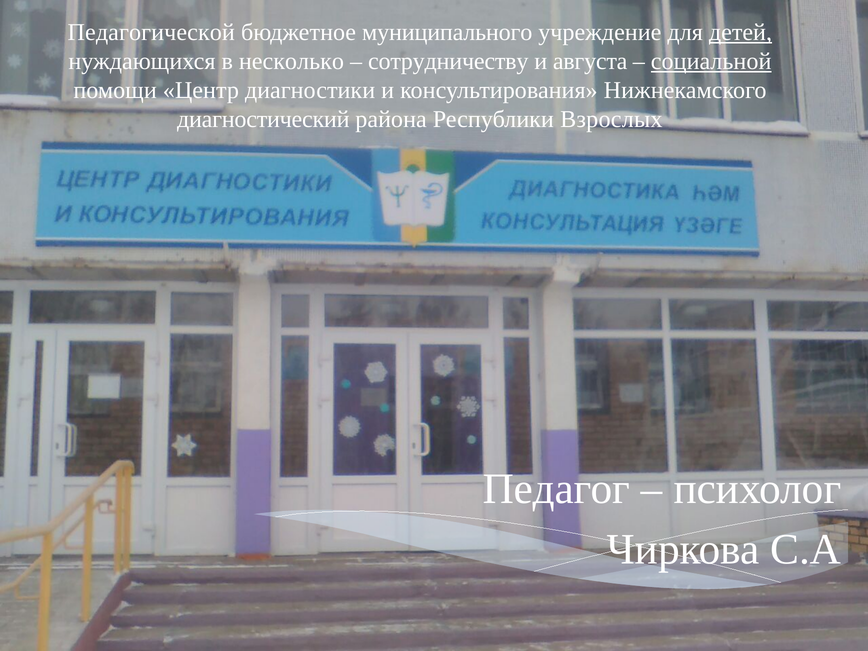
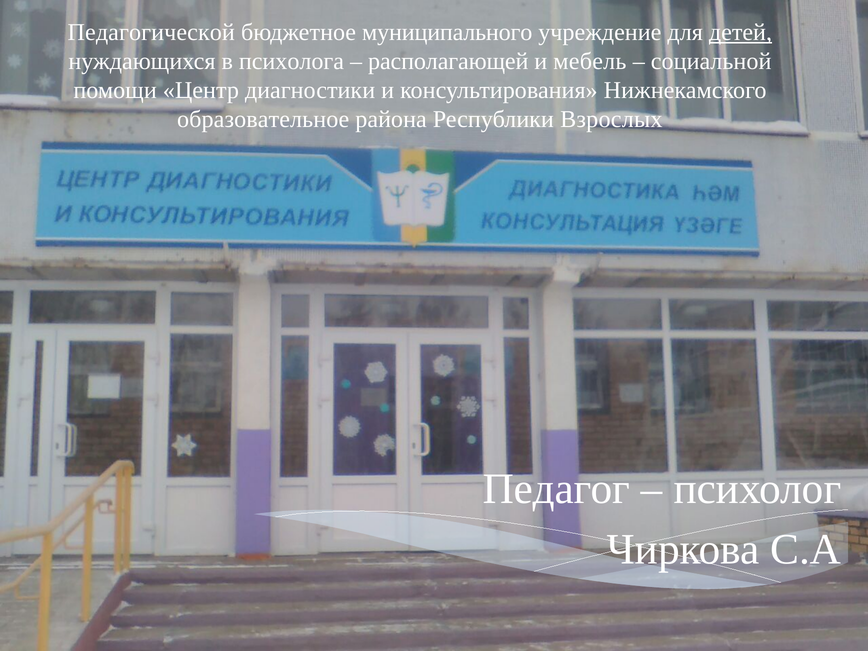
несколько: несколько -> психолога
сотрудничеству: сотрудничеству -> располагающей
августа: августа -> мебель
социальной underline: present -> none
диагностический: диагностический -> образовательное
